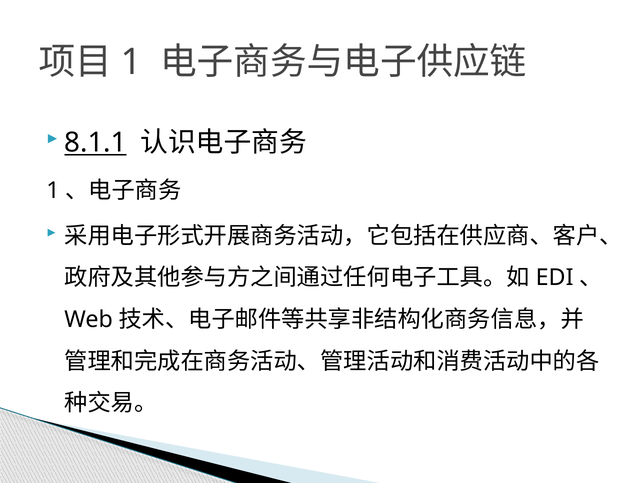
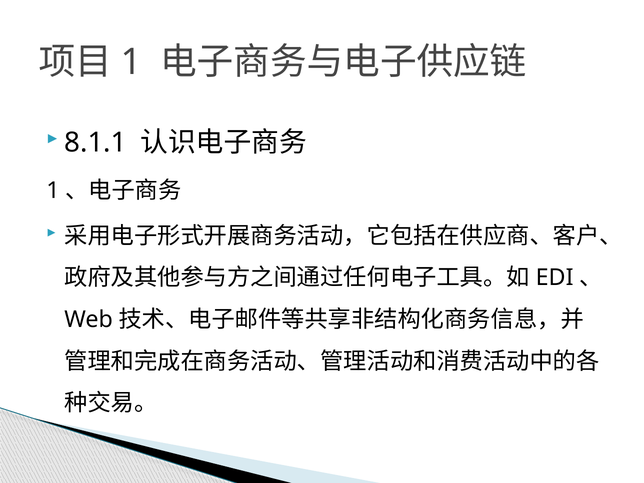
8.1.1 underline: present -> none
